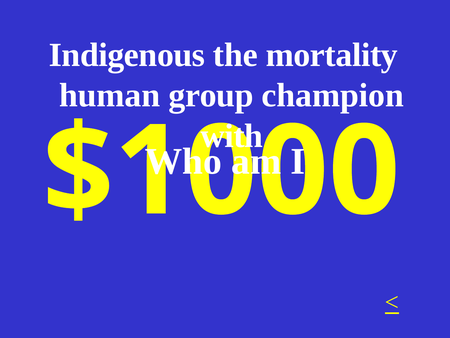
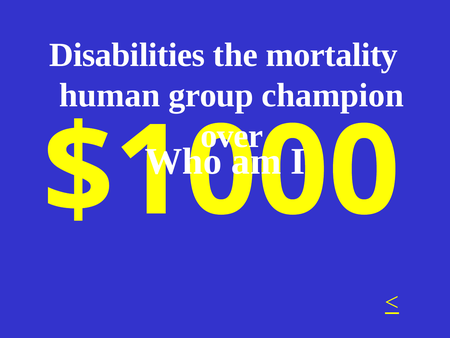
Indigenous: Indigenous -> Disabilities
with: with -> over
